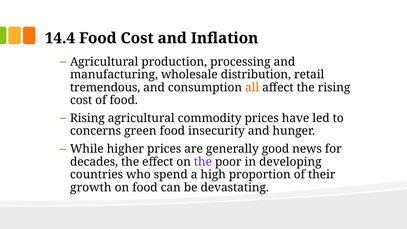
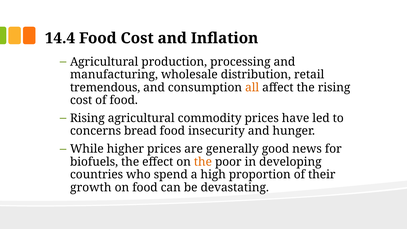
green: green -> bread
decades: decades -> biofuels
the at (203, 162) colour: purple -> orange
